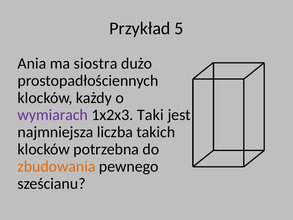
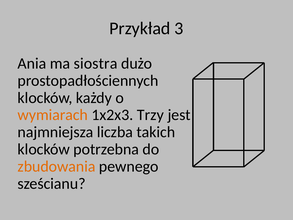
5: 5 -> 3
wymiarach colour: purple -> orange
Taki: Taki -> Trzy
